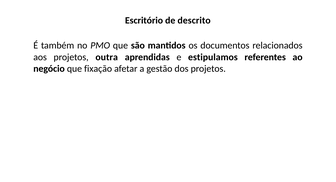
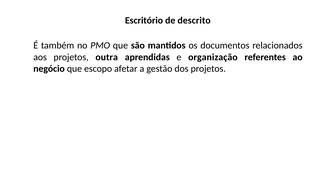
estipulamos: estipulamos -> organização
fixação: fixação -> escopo
